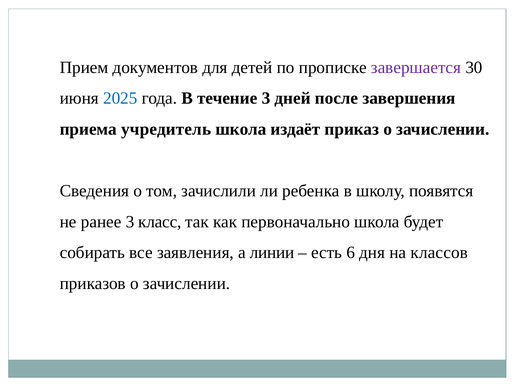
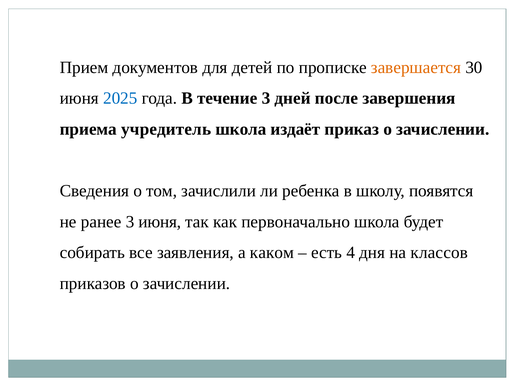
завершается colour: purple -> orange
3 класс: класс -> июня
линии: линии -> каком
6: 6 -> 4
